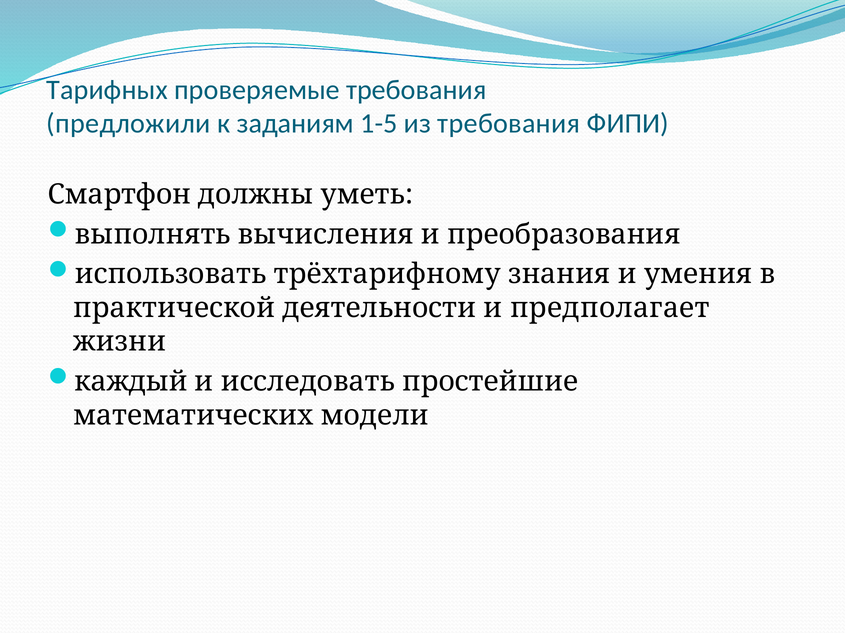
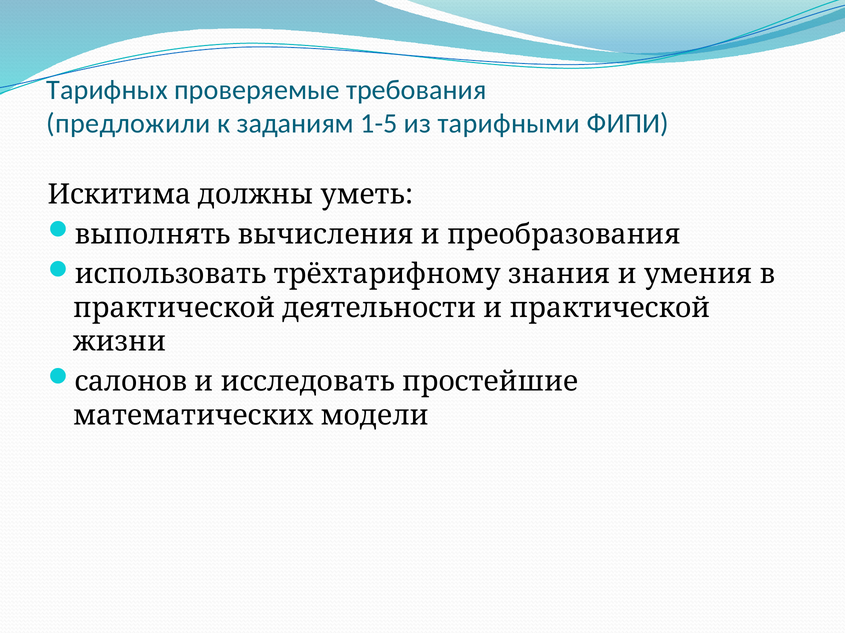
из требования: требования -> тарифными
Смартфон: Смартфон -> Искитима
и предполагает: предполагает -> практической
каждый: каждый -> салонов
